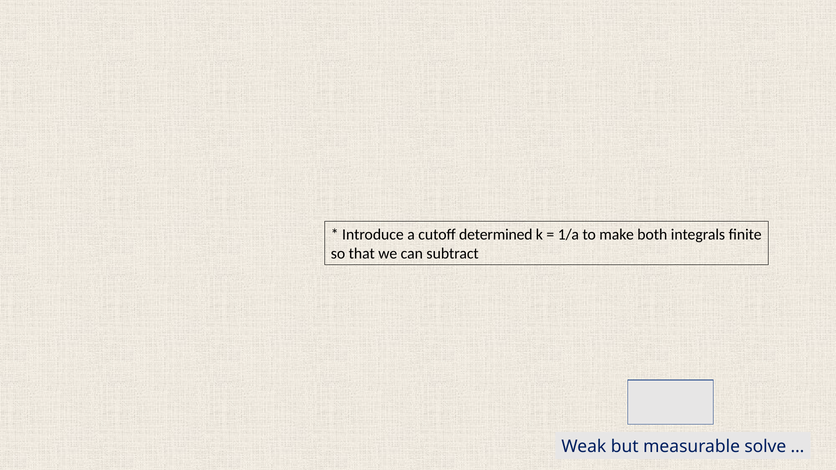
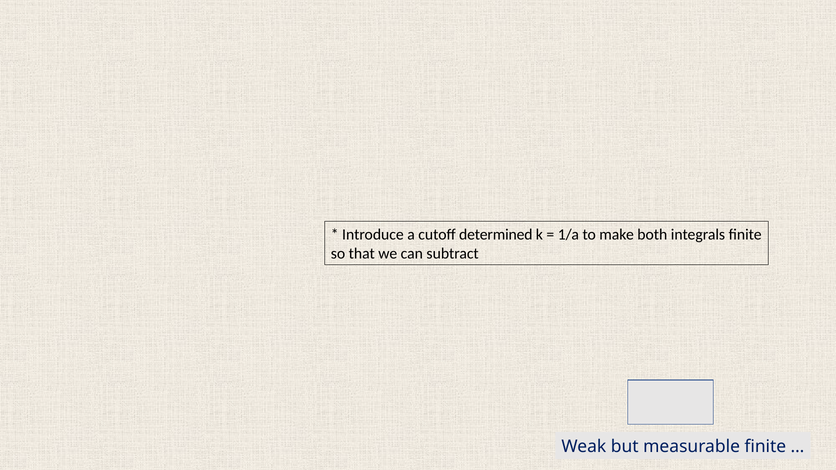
measurable solve: solve -> finite
